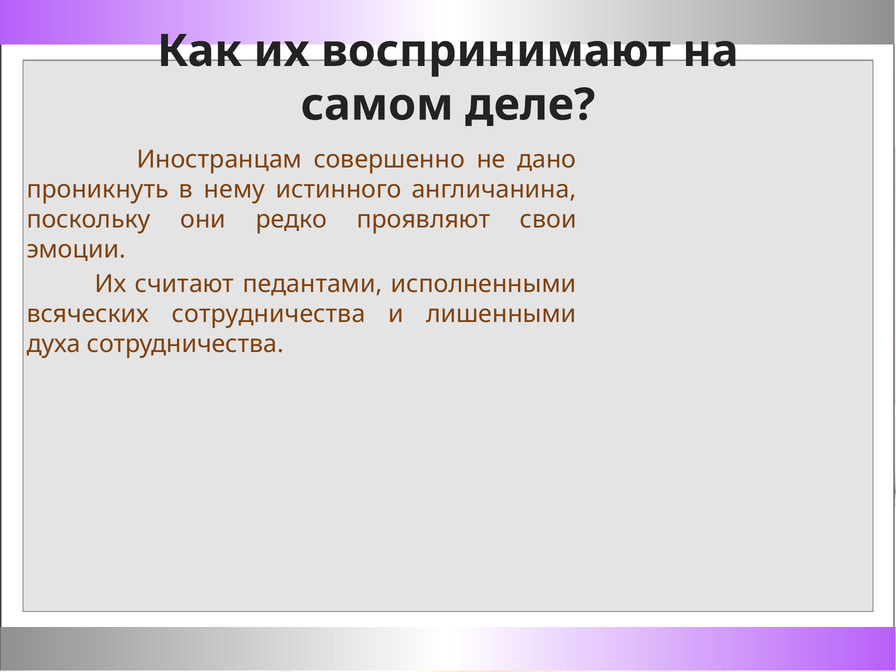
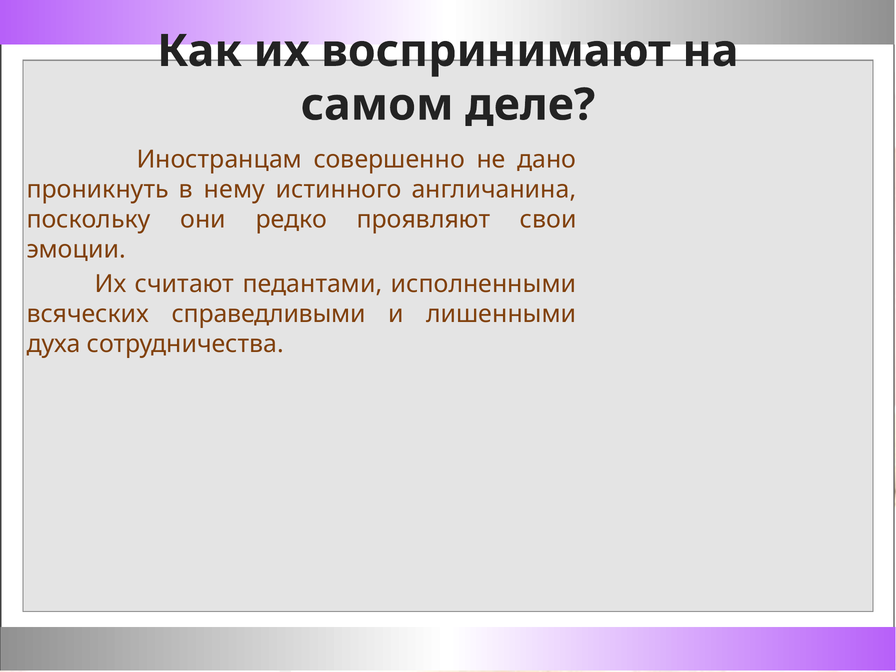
всяческих сотрудничества: сотрудничества -> справедливыми
